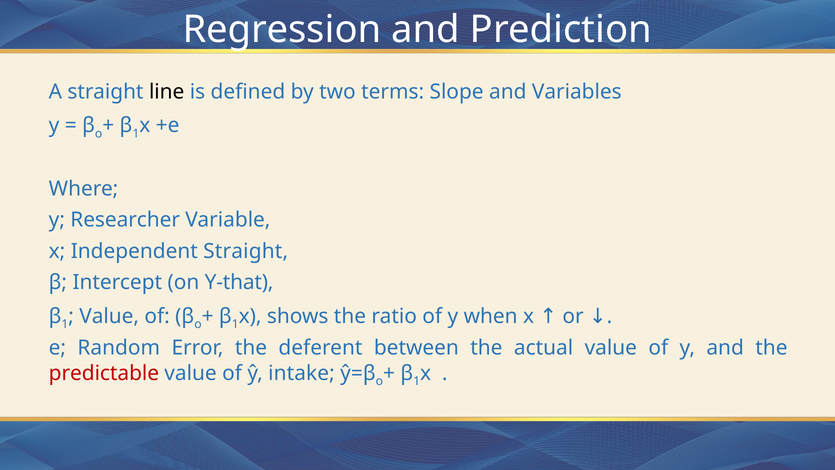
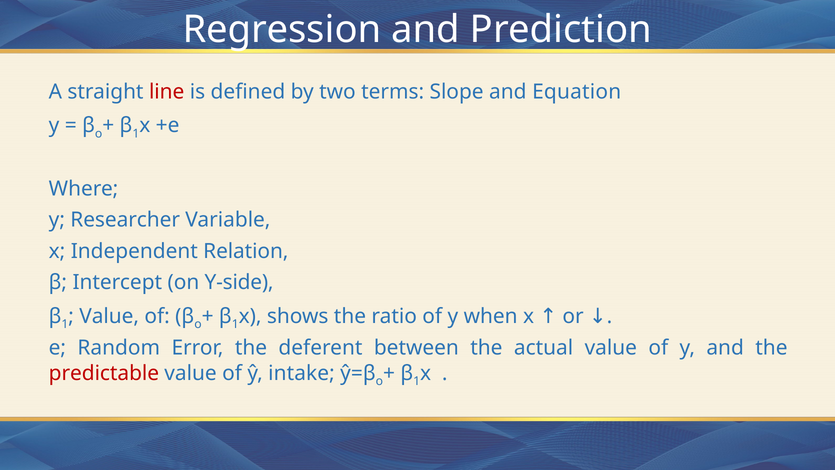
line colour: black -> red
Variables: Variables -> Equation
Independent Straight: Straight -> Relation
Y-that: Y-that -> Y-side
